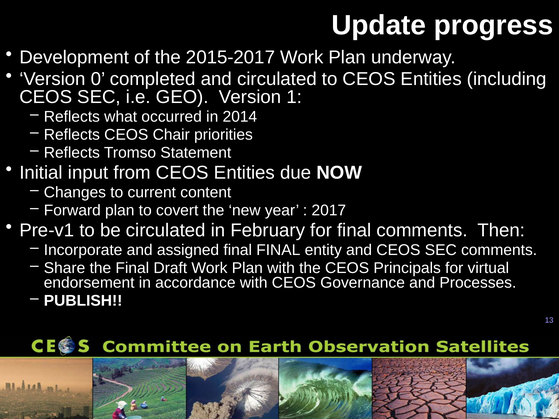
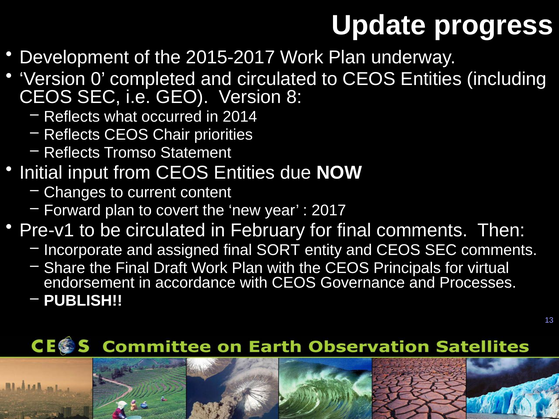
1: 1 -> 8
final FINAL: FINAL -> SORT
